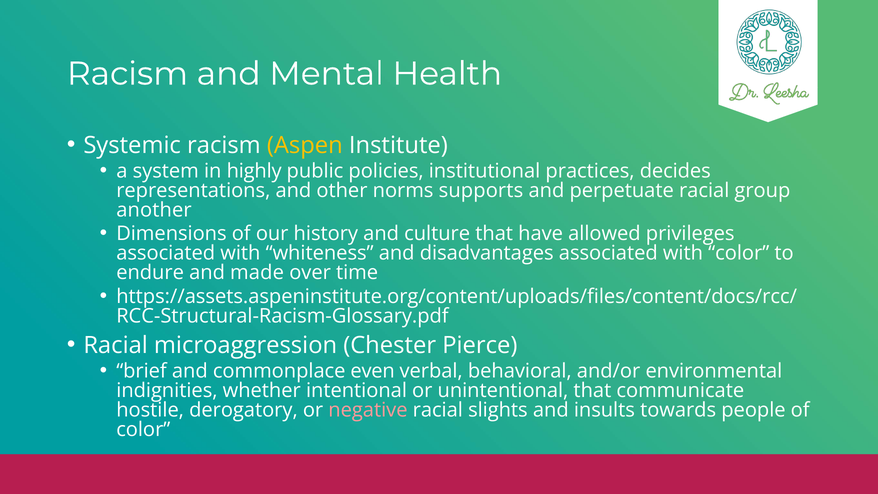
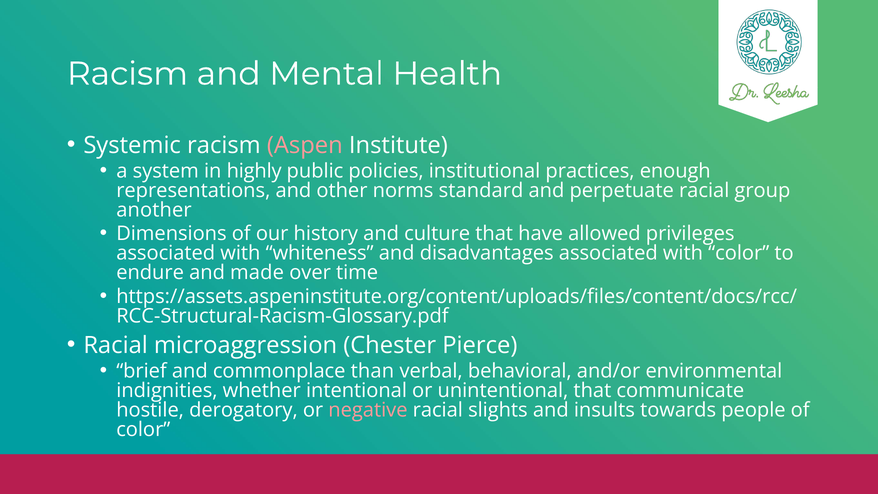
Aspen colour: yellow -> pink
decides: decides -> enough
supports: supports -> standard
even: even -> than
